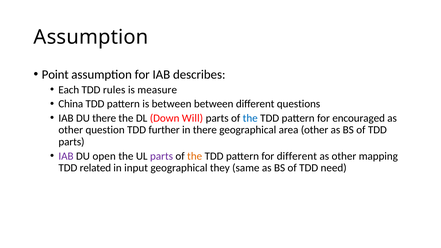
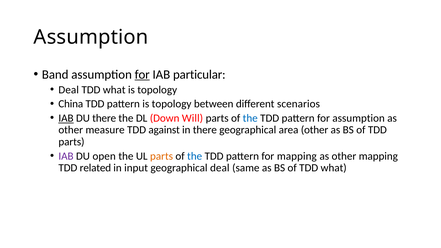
Point: Point -> Band
for at (142, 75) underline: none -> present
describes: describes -> particular
Each at (69, 90): Each -> Deal
rules at (114, 90): rules -> what
measure at (157, 90): measure -> topology
pattern is between: between -> topology
questions: questions -> scenarios
IAB at (66, 118) underline: none -> present
for encouraged: encouraged -> assumption
question: question -> measure
further: further -> against
parts at (162, 156) colour: purple -> orange
the at (195, 156) colour: orange -> blue
for different: different -> mapping
geographical they: they -> deal
of TDD need: need -> what
